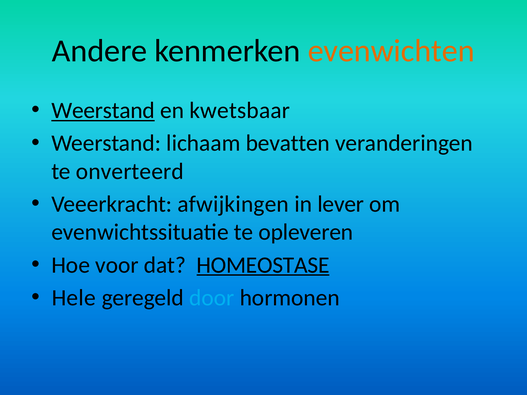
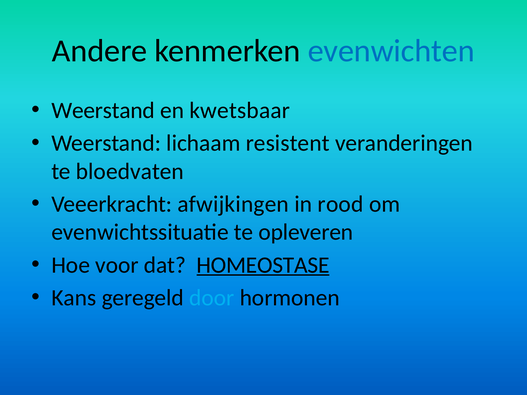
evenwichten colour: orange -> blue
Weerstand at (103, 111) underline: present -> none
bevatten: bevatten -> resistent
onverteerd: onverteerd -> bloedvaten
lever: lever -> rood
Hele: Hele -> Kans
